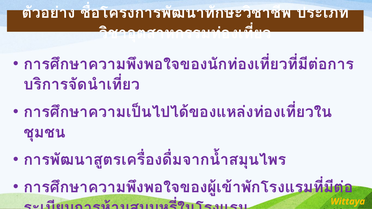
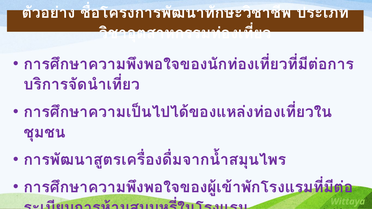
Wittaya colour: yellow -> light green
